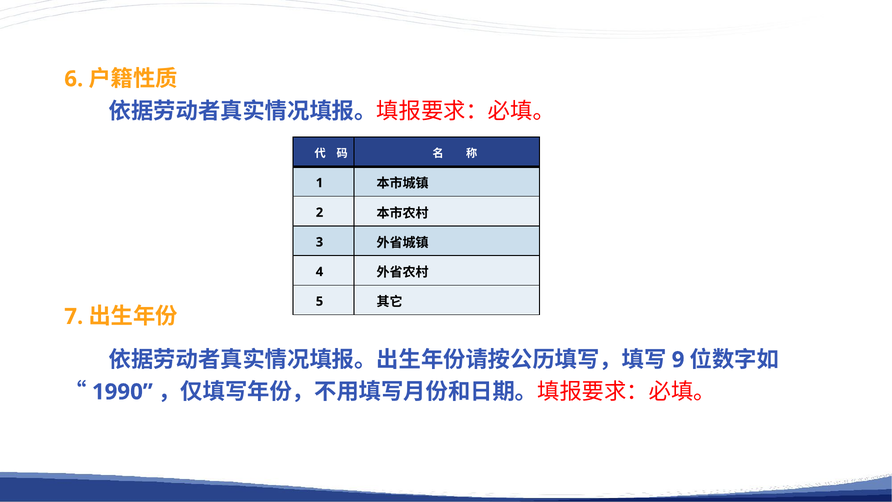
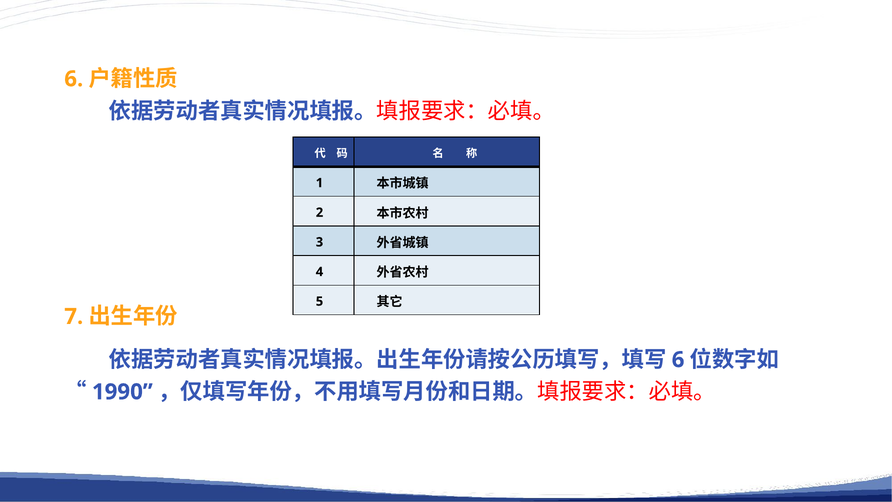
9 at (678, 360): 9 -> 6
